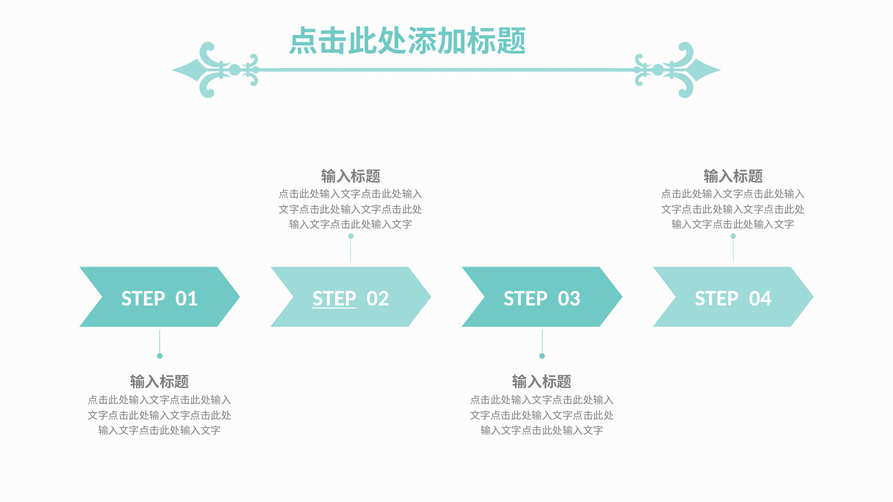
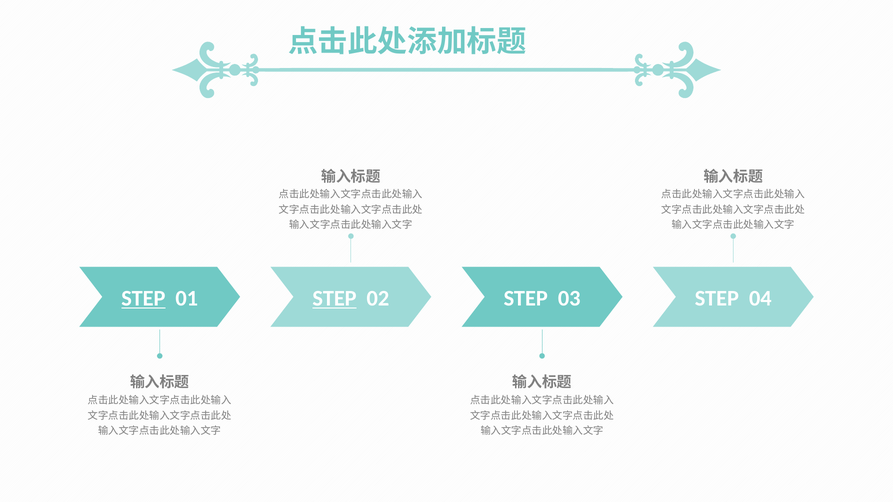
STEP at (143, 299) underline: none -> present
